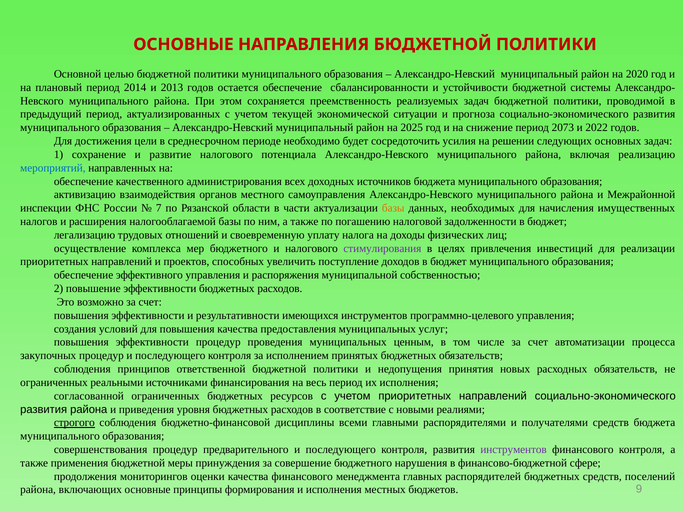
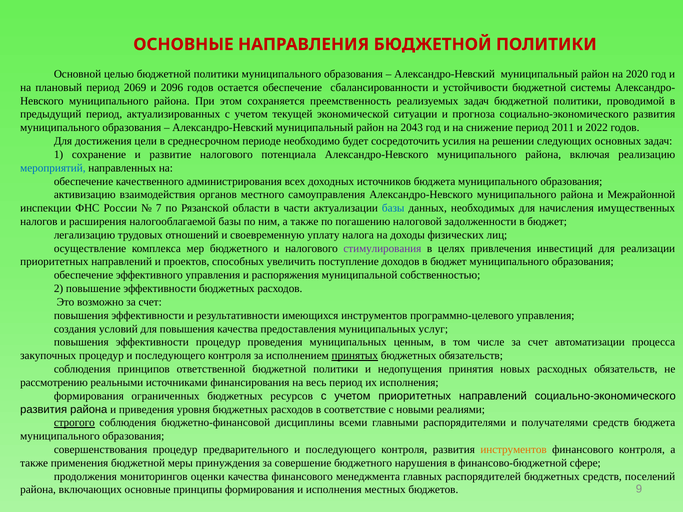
2014: 2014 -> 2069
2013: 2013 -> 2096
2025: 2025 -> 2043
2073: 2073 -> 2011
базы at (393, 208) colour: orange -> blue
принятых underline: none -> present
ограниченных at (54, 383): ограниченных -> рассмотрению
согласованной at (89, 396): согласованной -> формирования
инструментов at (514, 450) colour: purple -> orange
